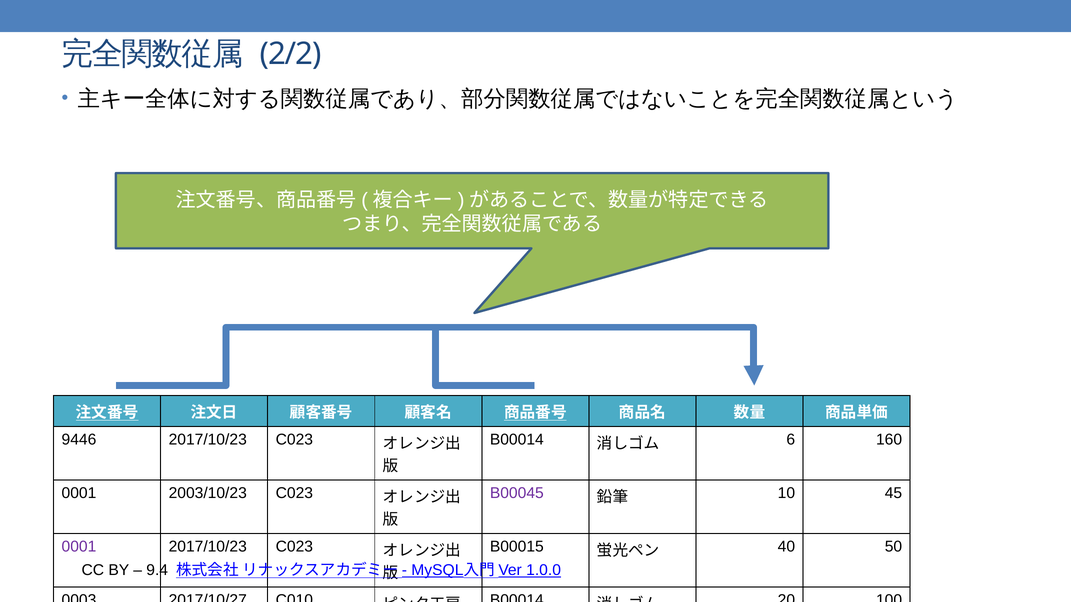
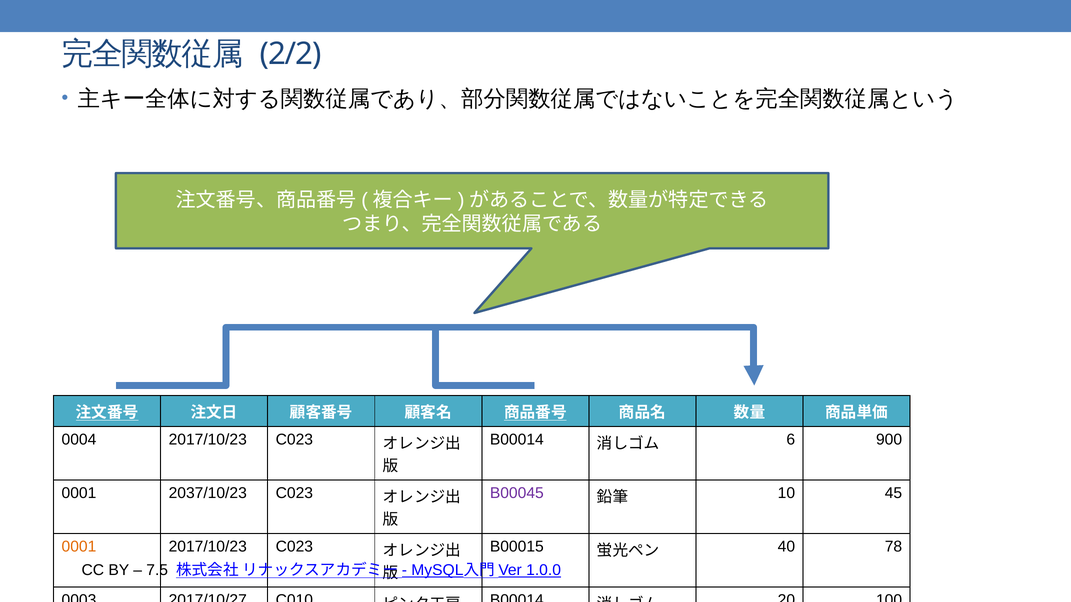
9446: 9446 -> 0004
160: 160 -> 900
2003/10/23: 2003/10/23 -> 2037/10/23
0001 at (79, 547) colour: purple -> orange
50: 50 -> 78
9.4: 9.4 -> 7.5
